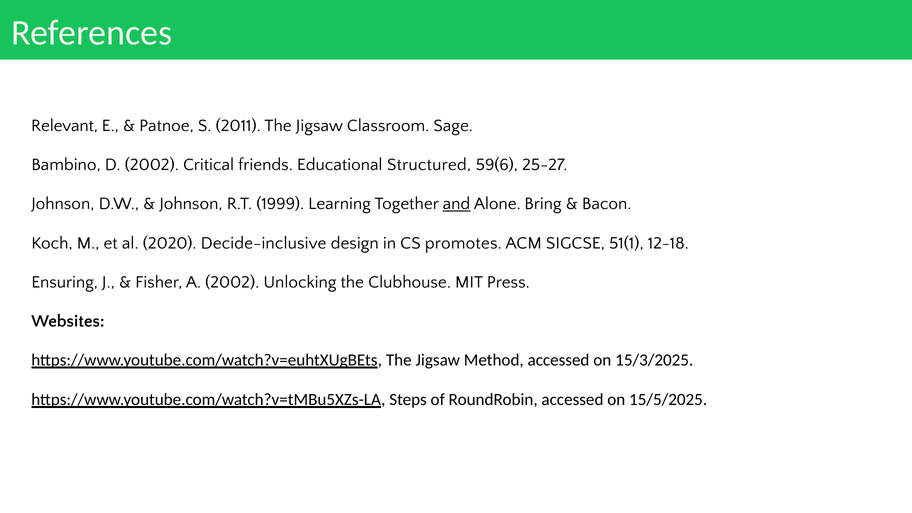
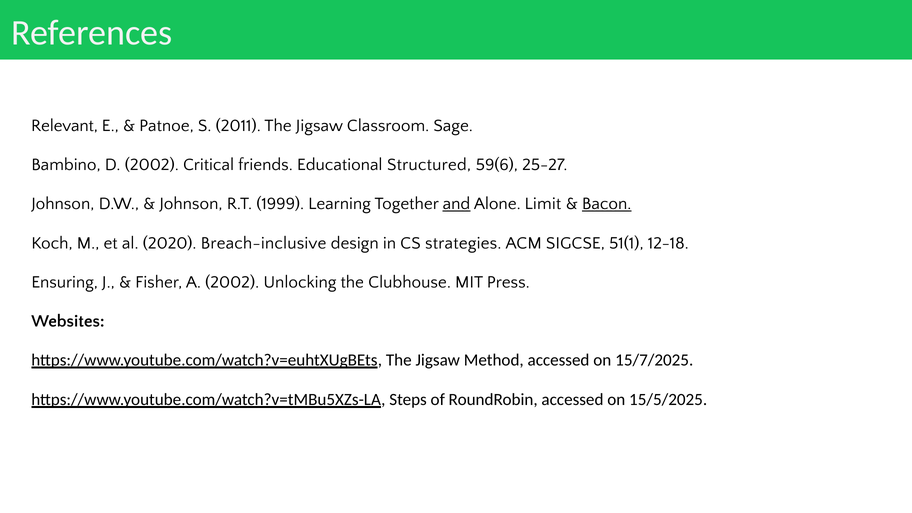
Bring: Bring -> Limit
Bacon underline: none -> present
Decide-inclusive: Decide-inclusive -> Breach-inclusive
promotes: promotes -> strategies
15/3/2025: 15/3/2025 -> 15/7/2025
